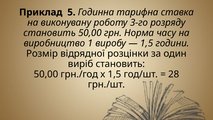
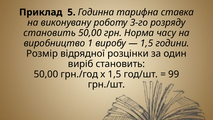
28: 28 -> 99
